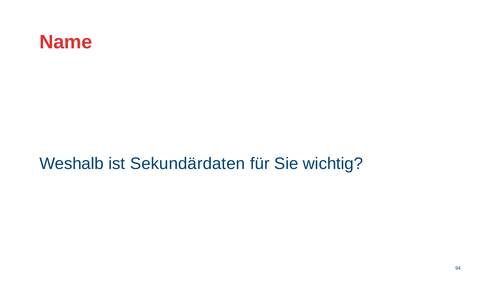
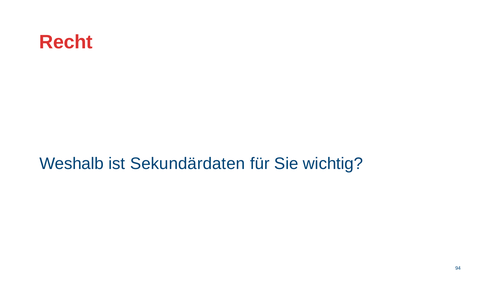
Name: Name -> Recht
